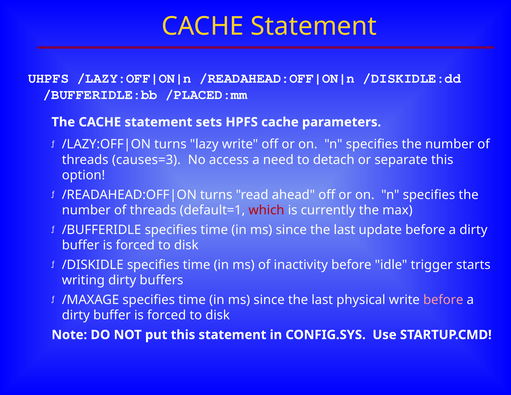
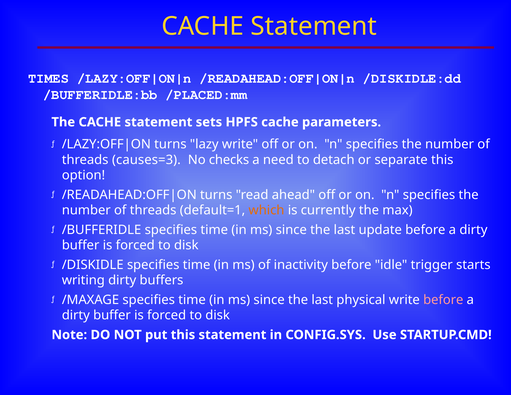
UHPFS: UHPFS -> TIMES
access: access -> checks
which colour: red -> orange
